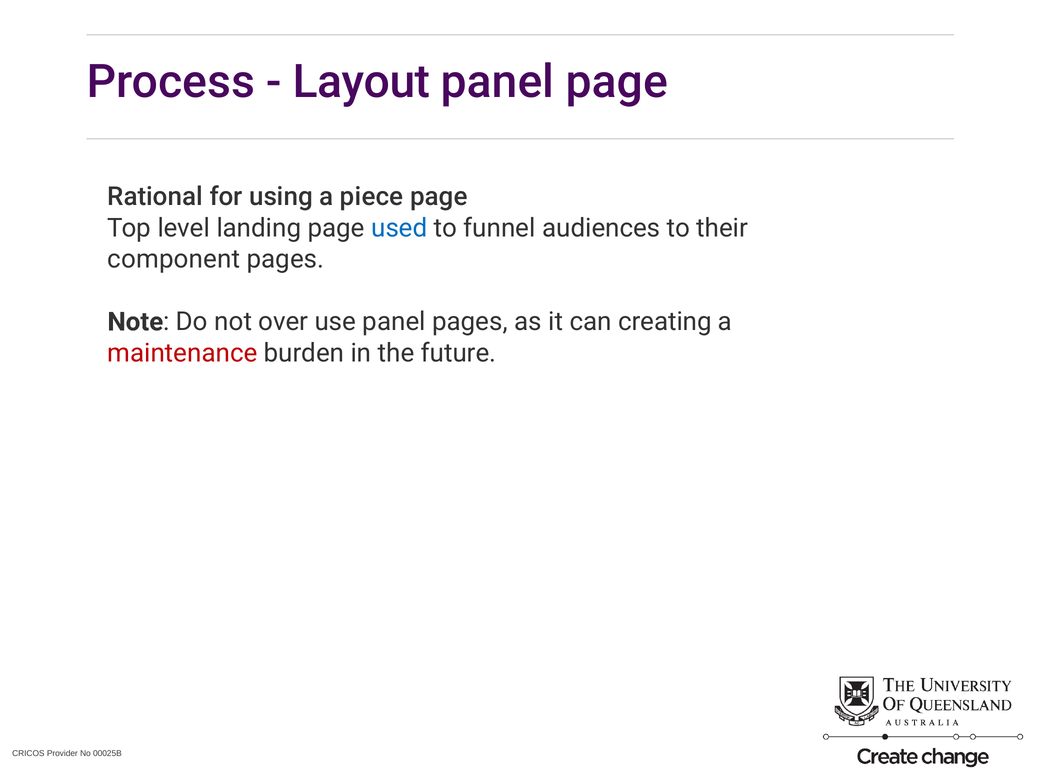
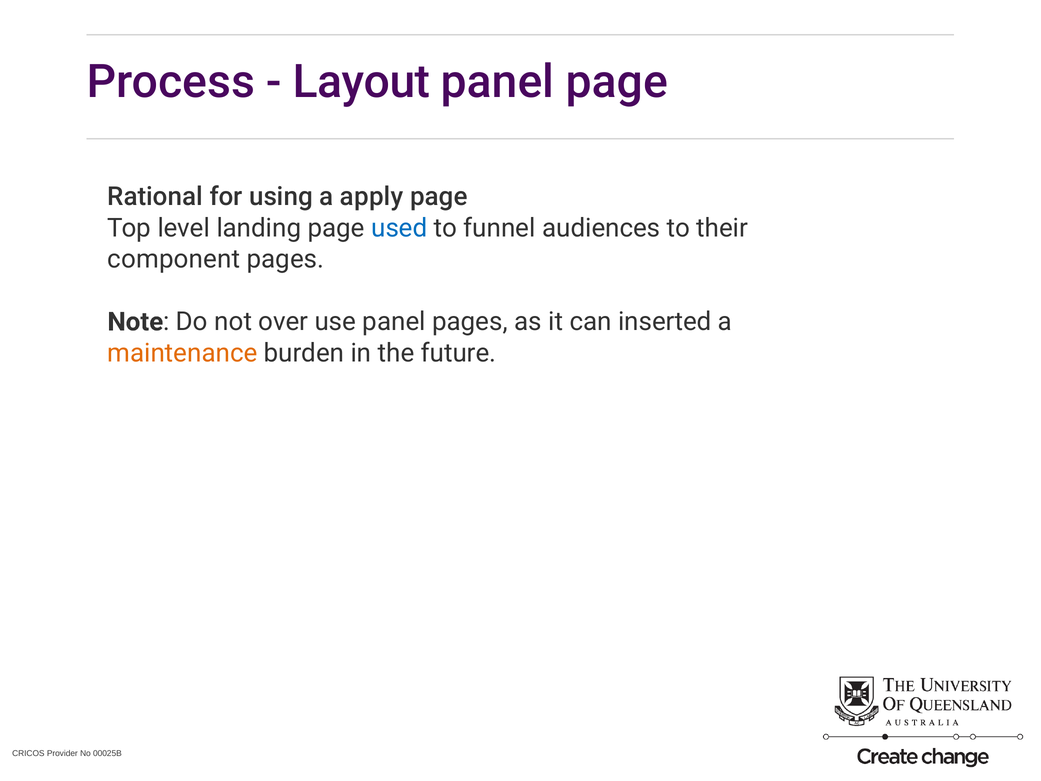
piece: piece -> apply
creating: creating -> inserted
maintenance colour: red -> orange
